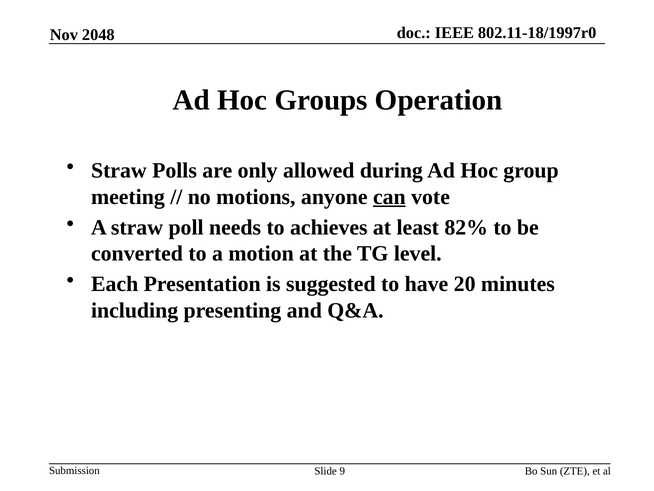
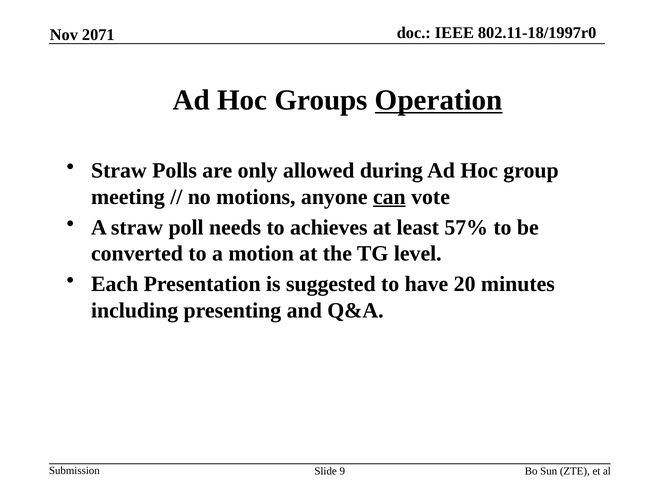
2048: 2048 -> 2071
Operation underline: none -> present
82%: 82% -> 57%
